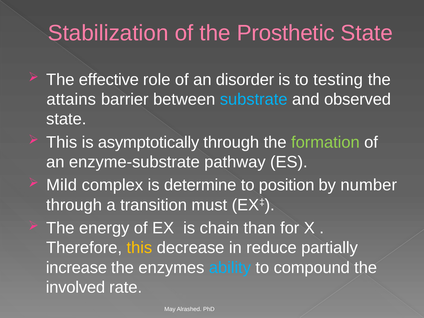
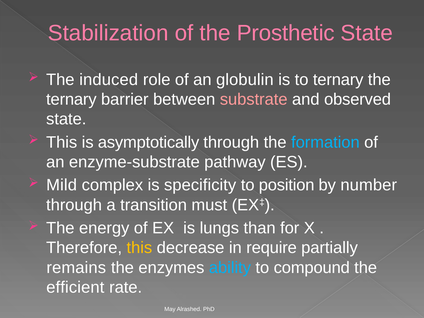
effective: effective -> induced
disorder: disorder -> globulin
to testing: testing -> ternary
attains at (71, 99): attains -> ternary
substrate colour: light blue -> pink
formation colour: light green -> light blue
determine: determine -> specificity
chain: chain -> lungs
reduce: reduce -> require
increase: increase -> remains
involved: involved -> efficient
